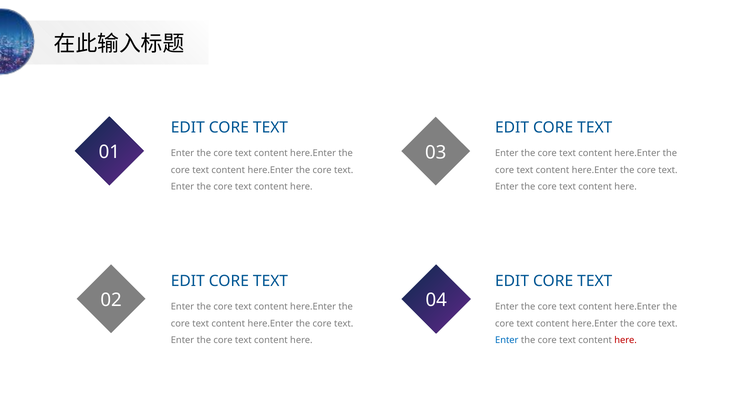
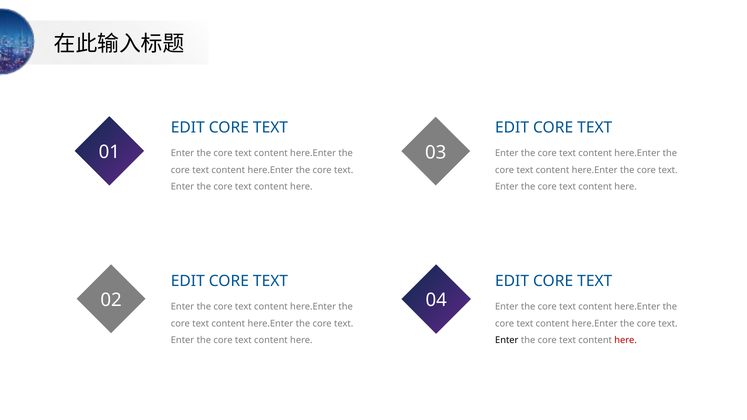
Enter at (507, 341) colour: blue -> black
